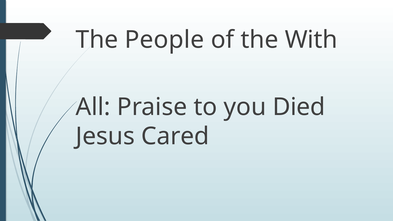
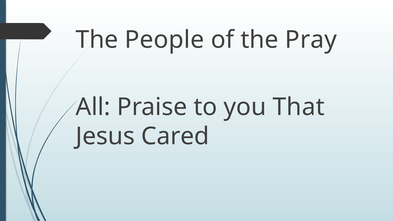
With: With -> Pray
Died: Died -> That
